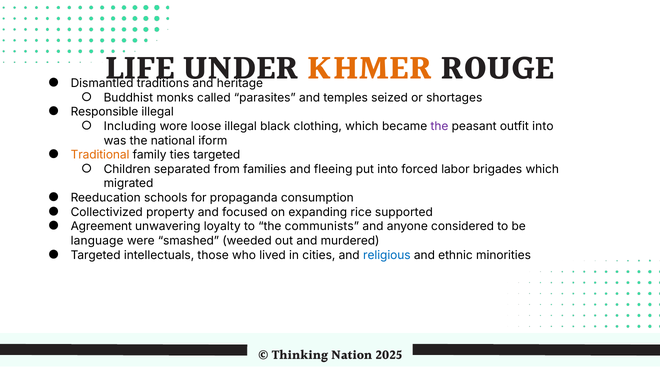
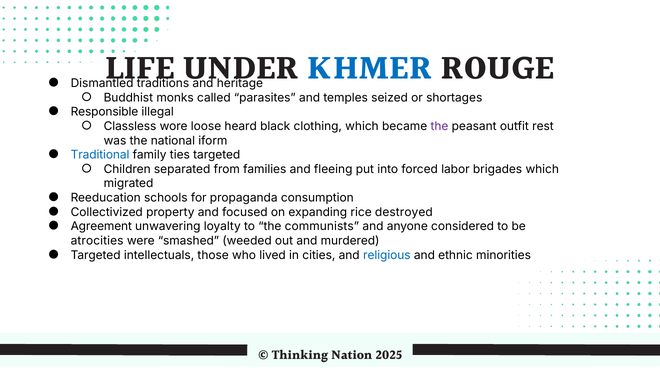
KHMER colour: orange -> blue
Including: Including -> Classless
loose illegal: illegal -> heard
outfit into: into -> rest
Traditional colour: orange -> blue
supported: supported -> destroyed
language: language -> atrocities
